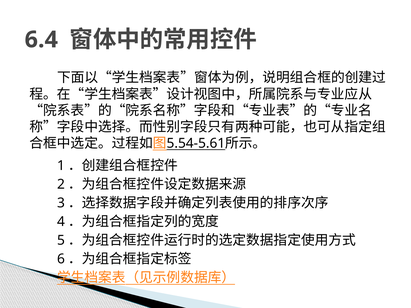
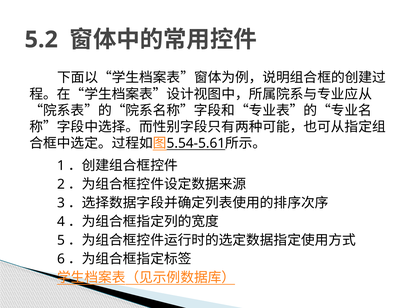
6.4: 6.4 -> 5.2
